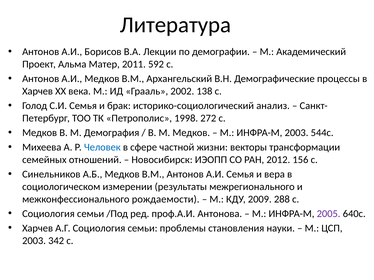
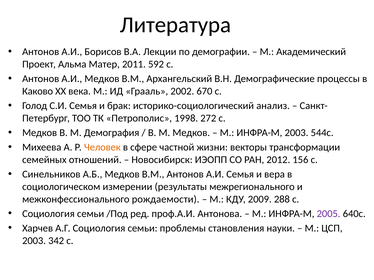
Харчев at (38, 91): Харчев -> Каково
138: 138 -> 670
Человек colour: blue -> orange
